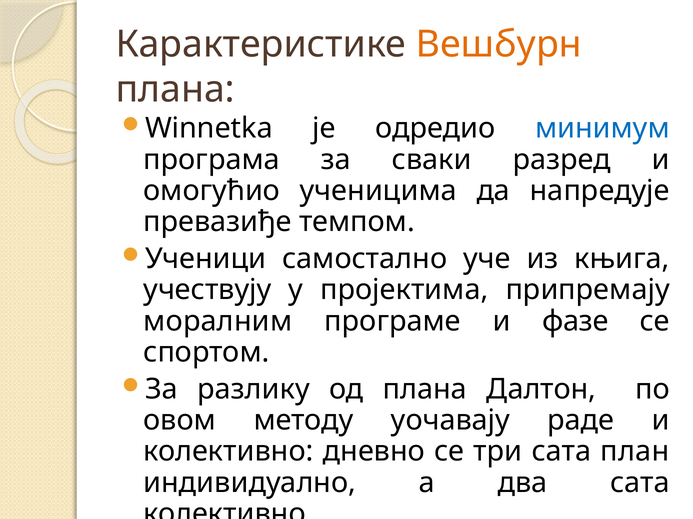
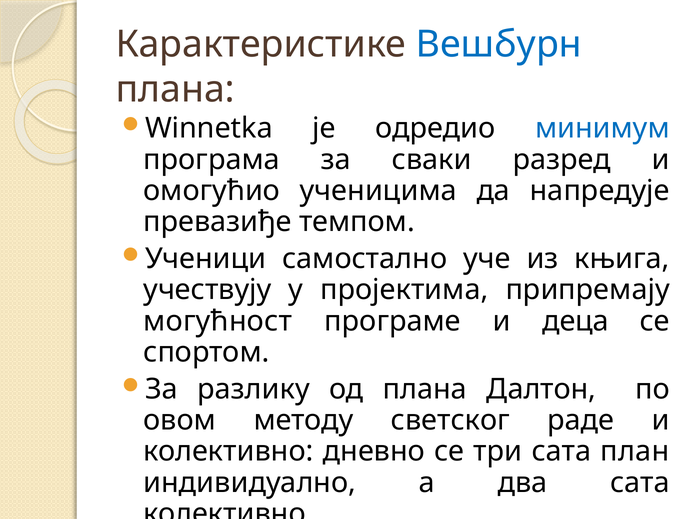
Вешбурн colour: orange -> blue
моралним: моралним -> могућност
фазе: фазе -> деца
уочавају: уочавају -> светског
